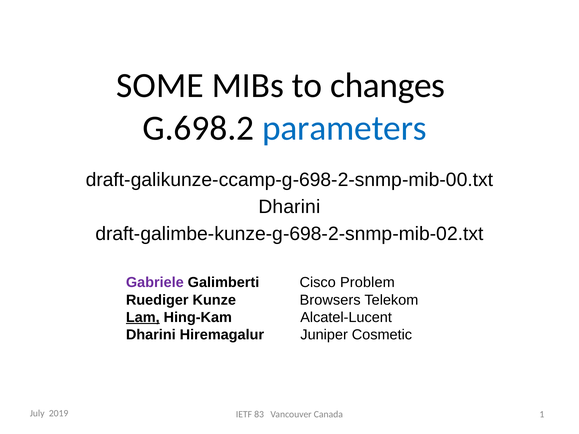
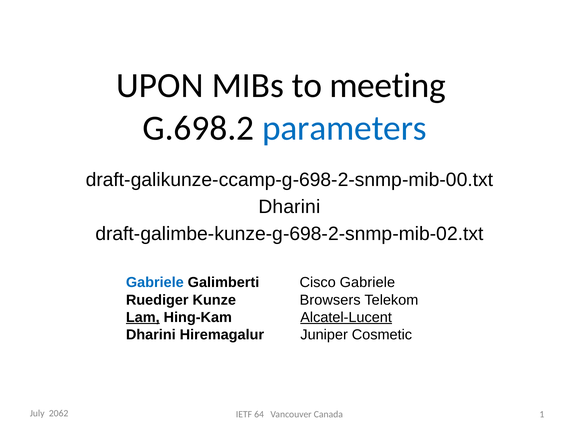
SOME: SOME -> UPON
changes: changes -> meeting
Gabriele at (155, 283) colour: purple -> blue
Cisco Problem: Problem -> Gabriele
Alcatel-Lucent underline: none -> present
2019: 2019 -> 2062
83: 83 -> 64
